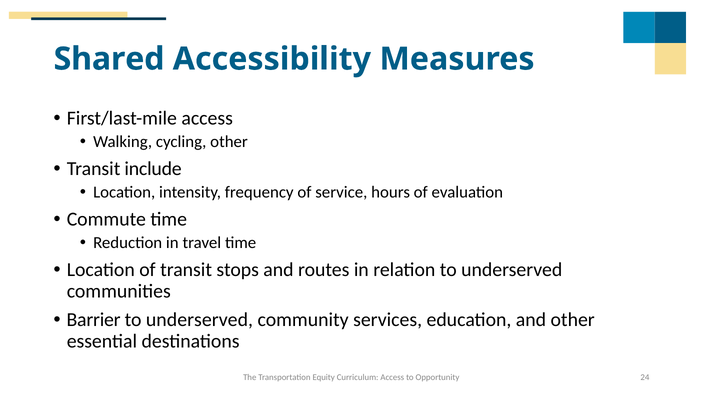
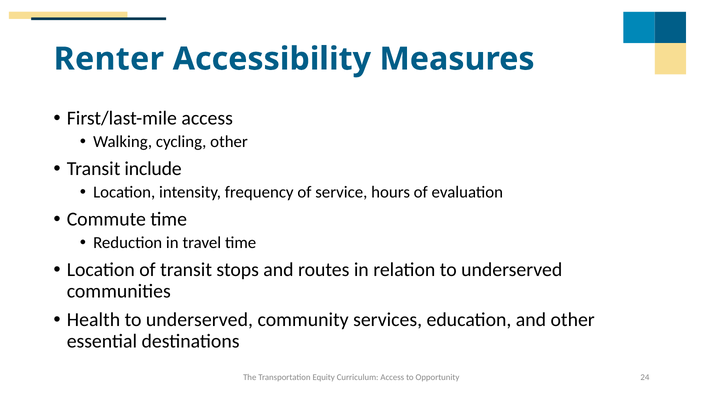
Shared: Shared -> Renter
Barrier: Barrier -> Health
